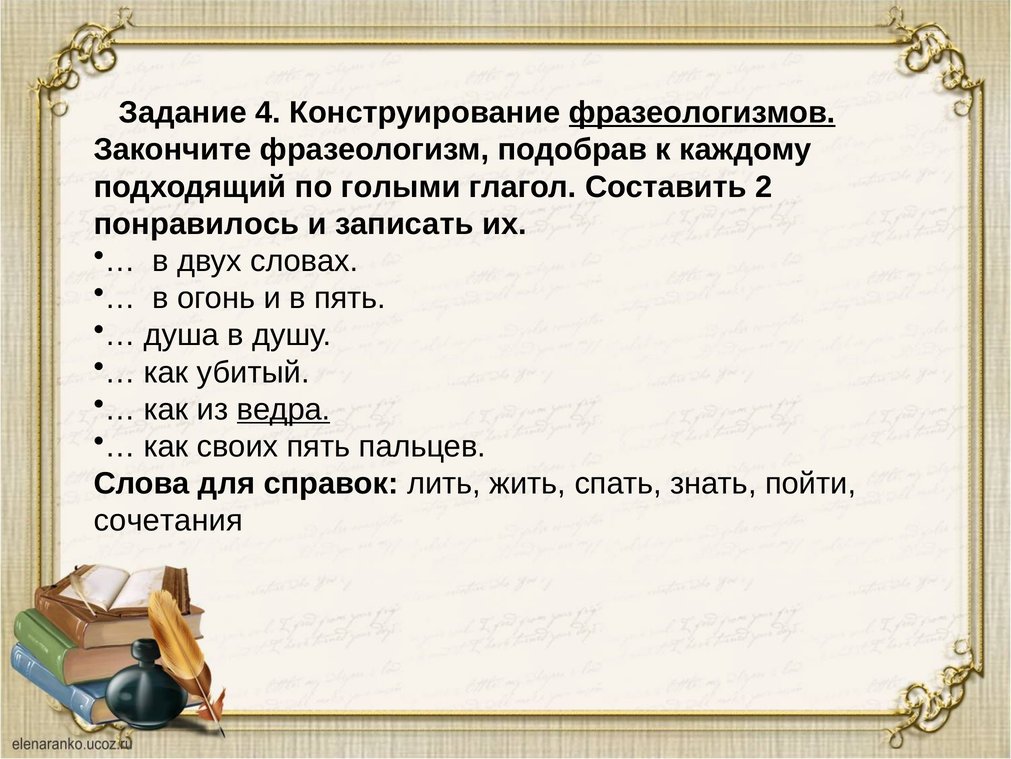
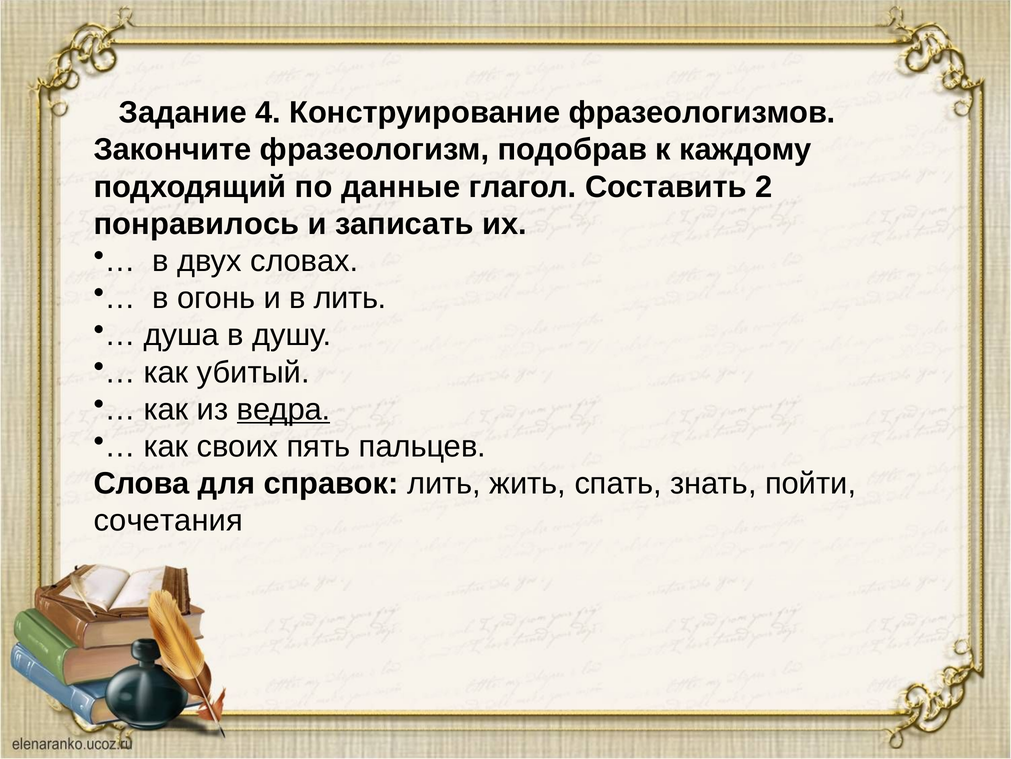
фразеологизмов underline: present -> none
голыми: голыми -> данные
в пять: пять -> лить
